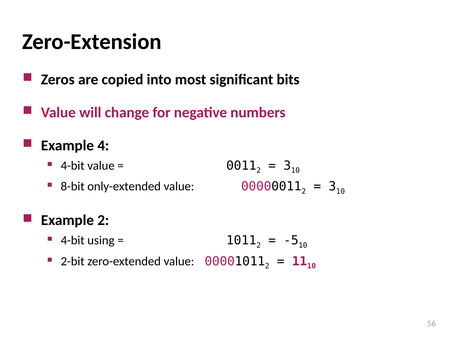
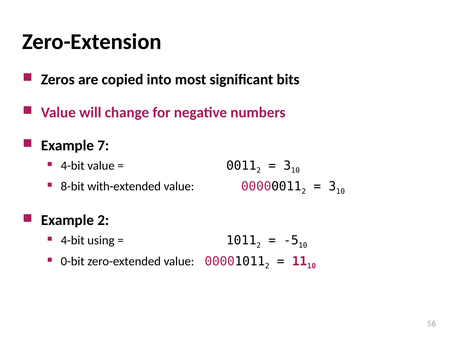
4: 4 -> 7
only-extended: only-extended -> with-extended
2-bit: 2-bit -> 0-bit
